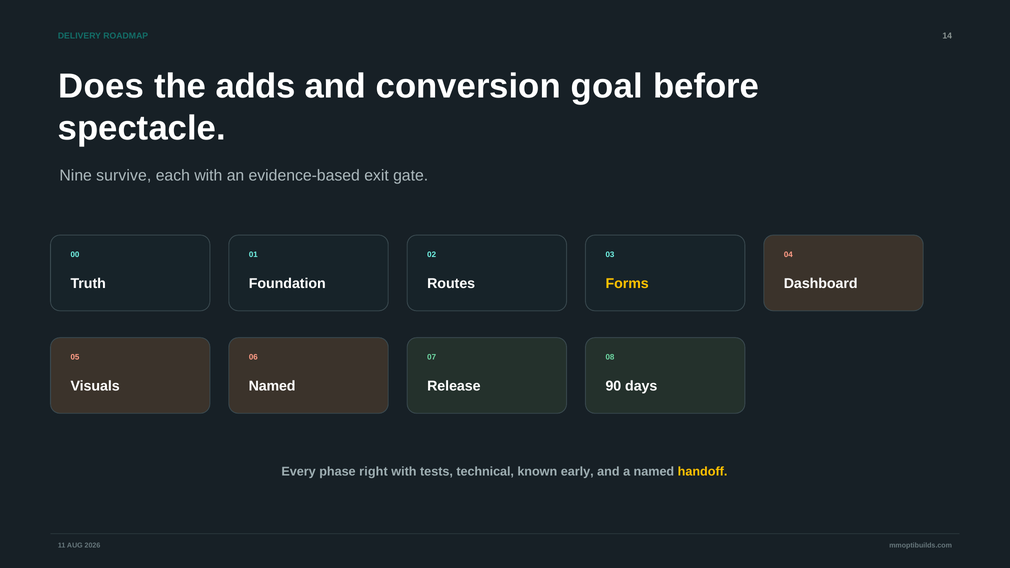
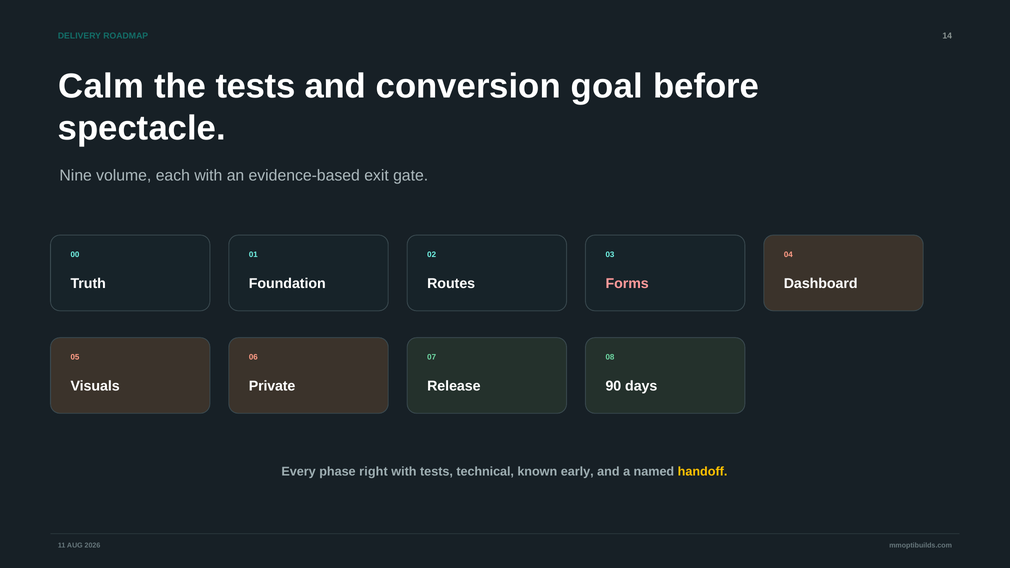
Does: Does -> Calm
the adds: adds -> tests
survive: survive -> volume
Forms colour: yellow -> pink
Named at (272, 386): Named -> Private
